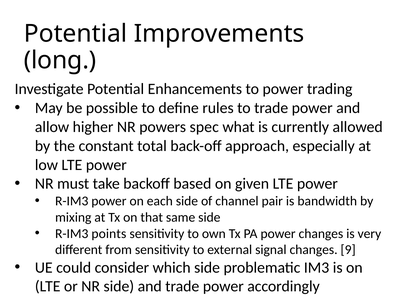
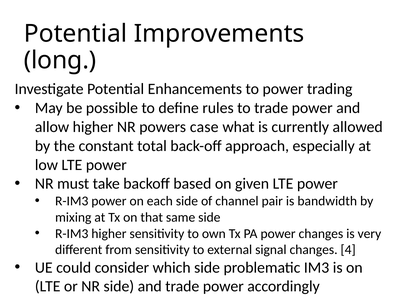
spec: spec -> case
R-IM3 points: points -> higher
9: 9 -> 4
